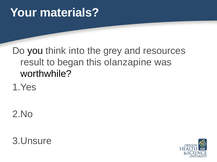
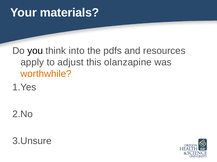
grey: grey -> pdfs
result: result -> apply
began: began -> adjust
worthwhile colour: black -> orange
